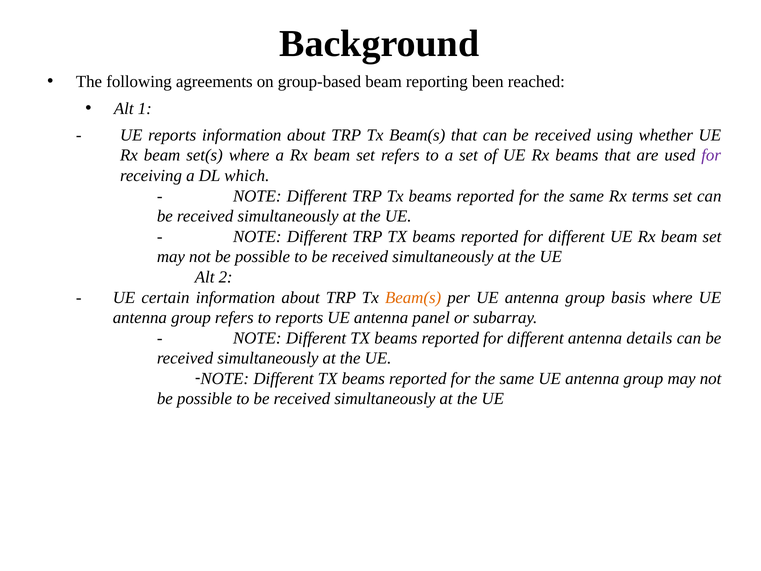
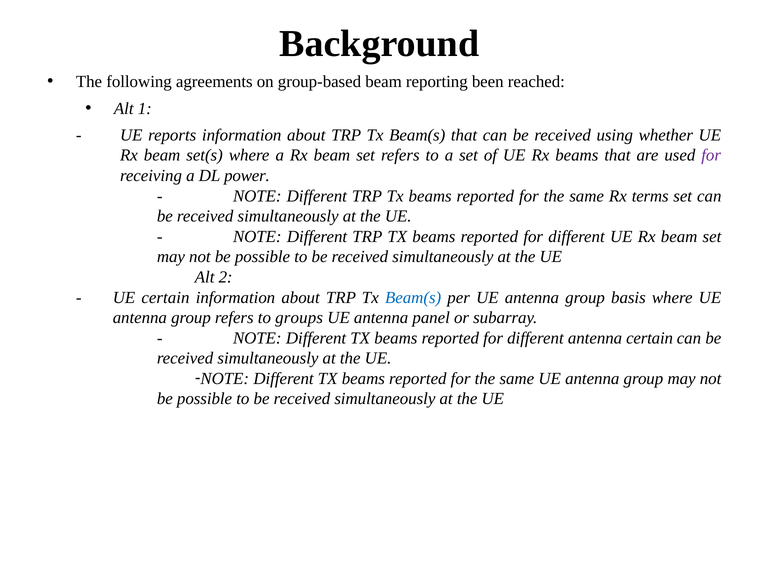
which: which -> power
Beam(s at (413, 297) colour: orange -> blue
to reports: reports -> groups
antenna details: details -> certain
